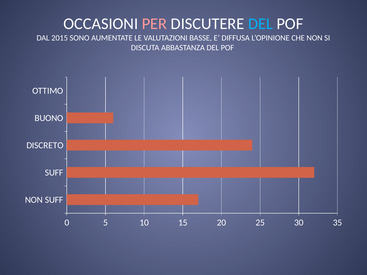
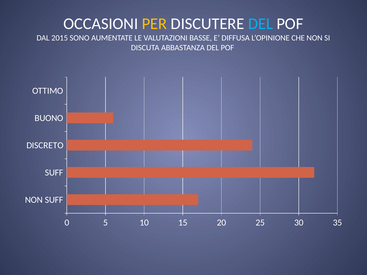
PER colour: pink -> yellow
